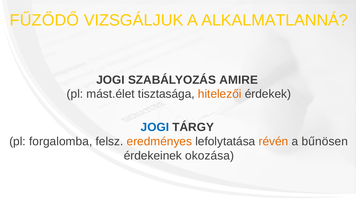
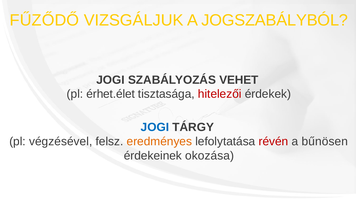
ALKALMATLANNÁ: ALKALMATLANNÁ -> JOGSZABÁLYBÓL
AMIRE: AMIRE -> VEHET
mást.élet: mást.élet -> érhet.élet
hitelezői colour: orange -> red
forgalomba: forgalomba -> végzésével
révén colour: orange -> red
